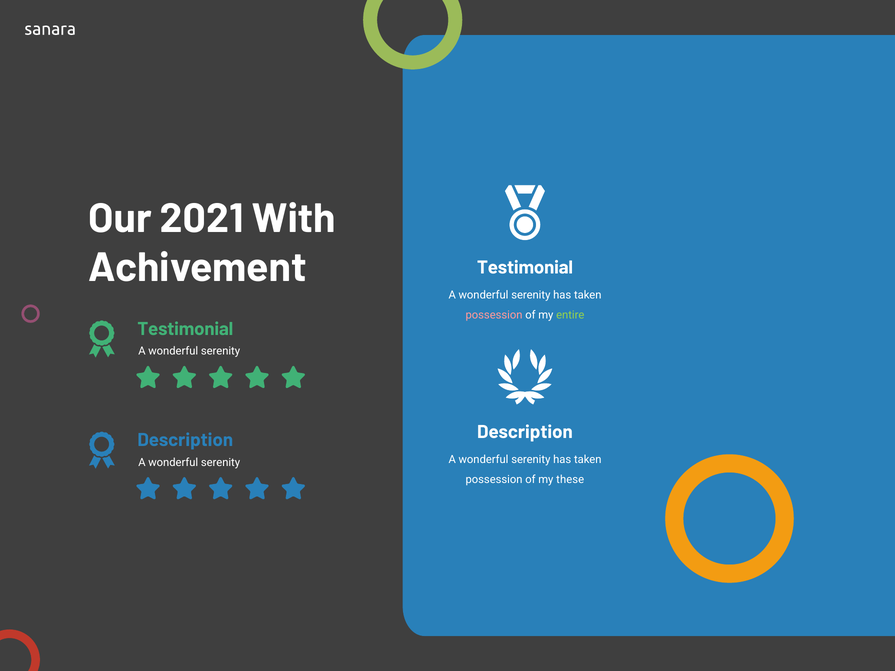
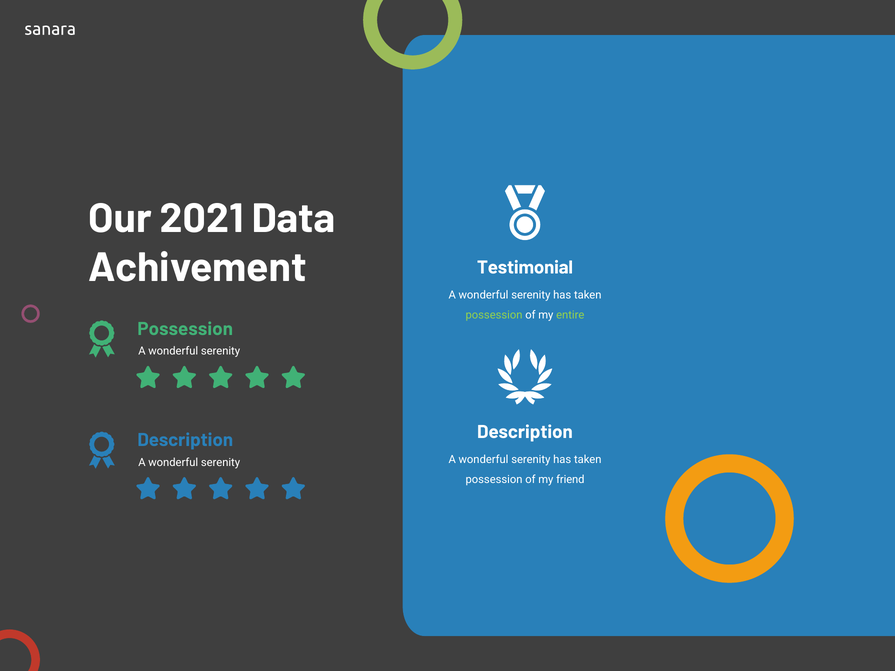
With: With -> Data
possession at (494, 315) colour: pink -> light green
Testimonial at (185, 329): Testimonial -> Possession
these: these -> friend
